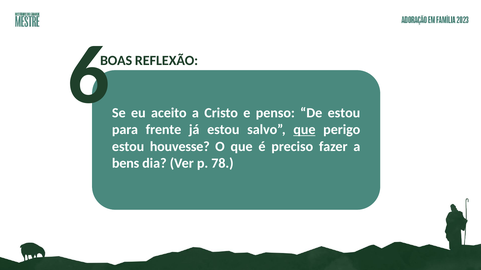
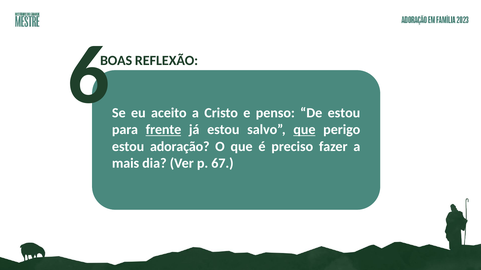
frente underline: none -> present
houvesse: houvesse -> adoração
bens: bens -> mais
78: 78 -> 67
